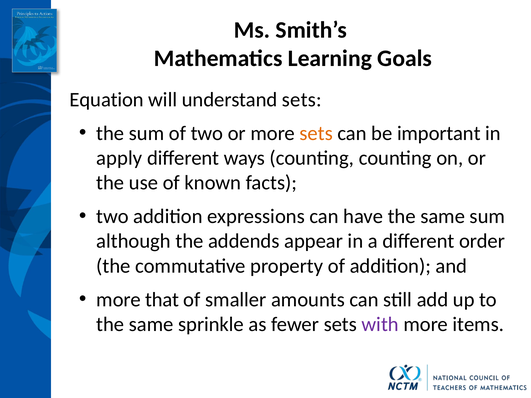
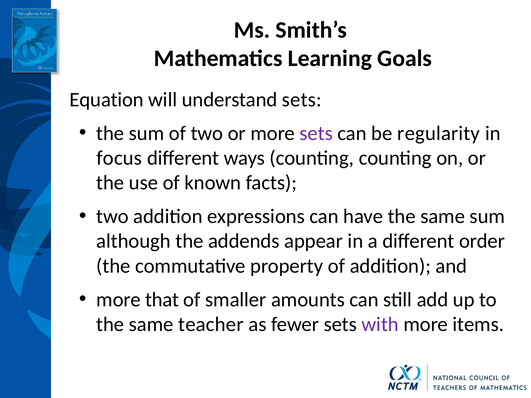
sets at (316, 133) colour: orange -> purple
important: important -> regularity
apply: apply -> focus
sprinkle: sprinkle -> teacher
